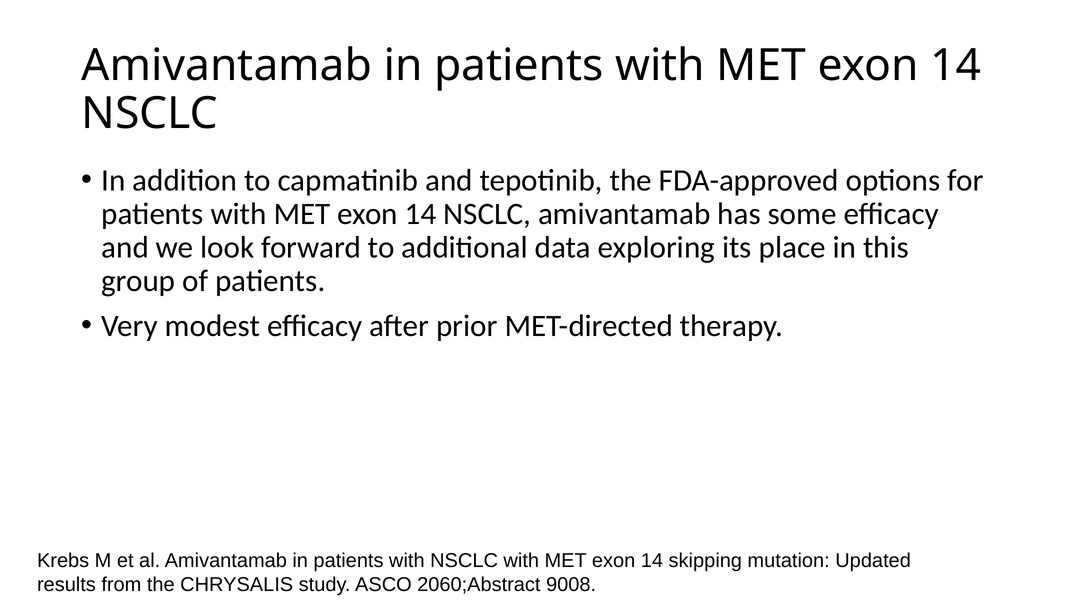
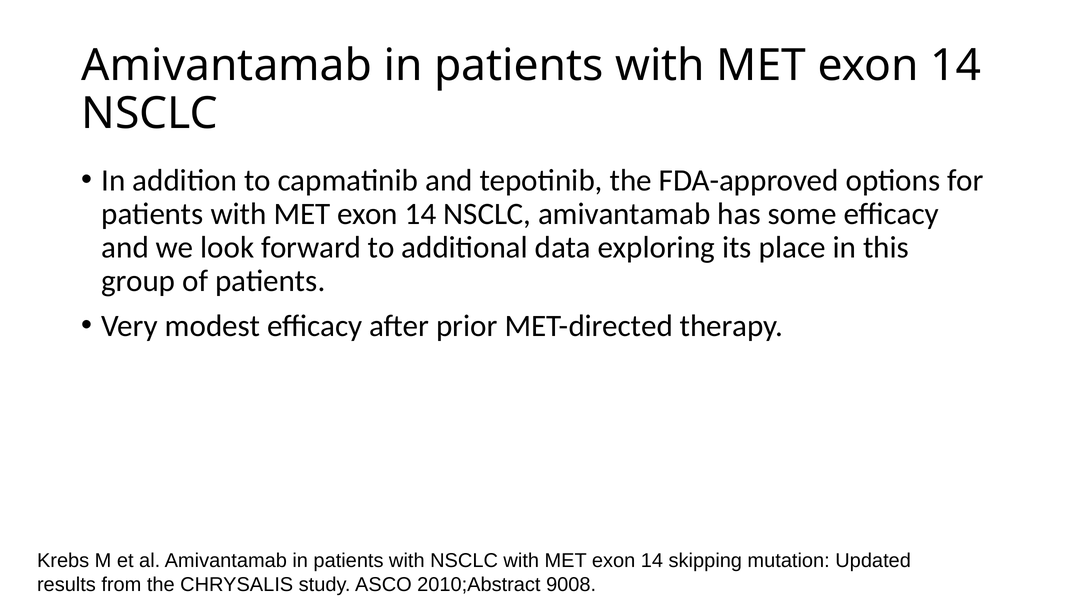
2060;Abstract: 2060;Abstract -> 2010;Abstract
